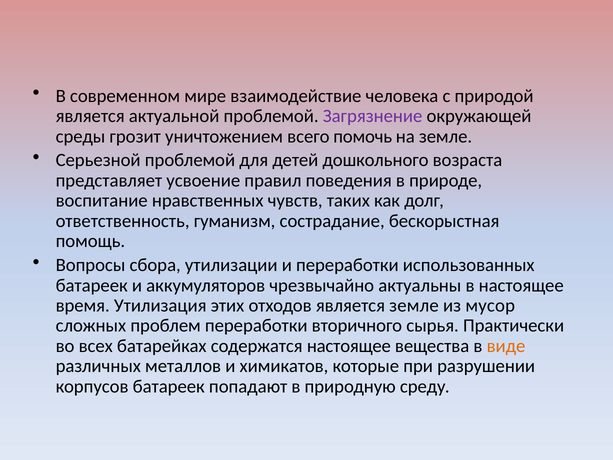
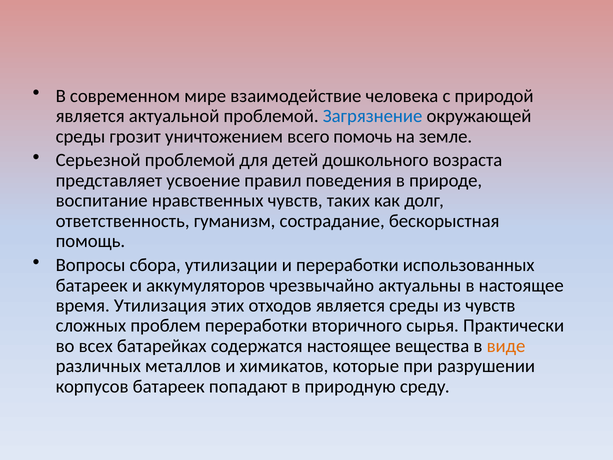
Загрязнение colour: purple -> blue
является земле: земле -> среды
из мусор: мусор -> чувств
